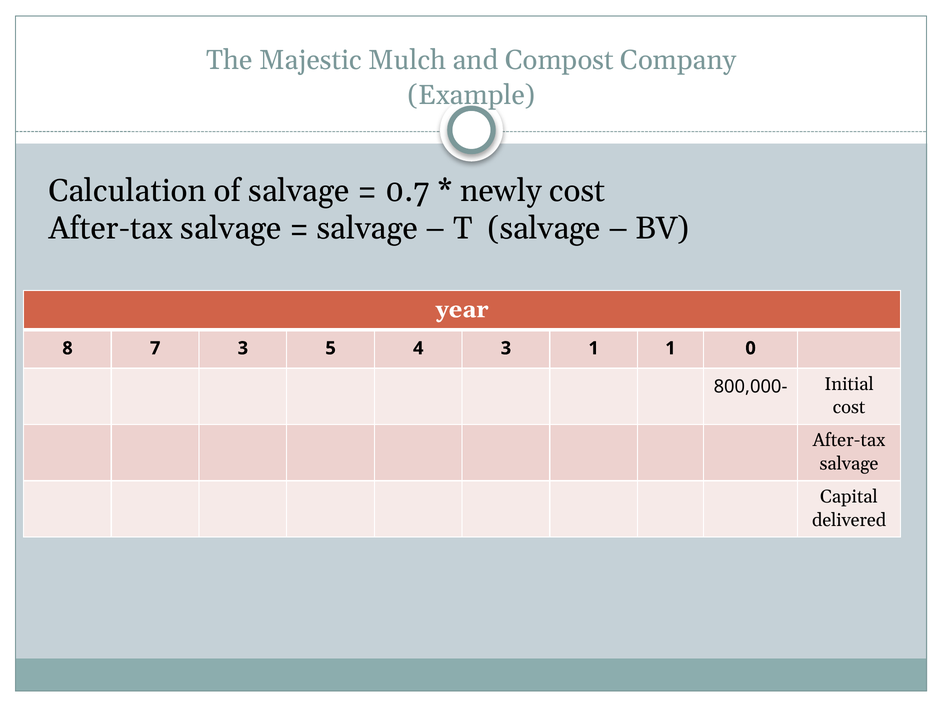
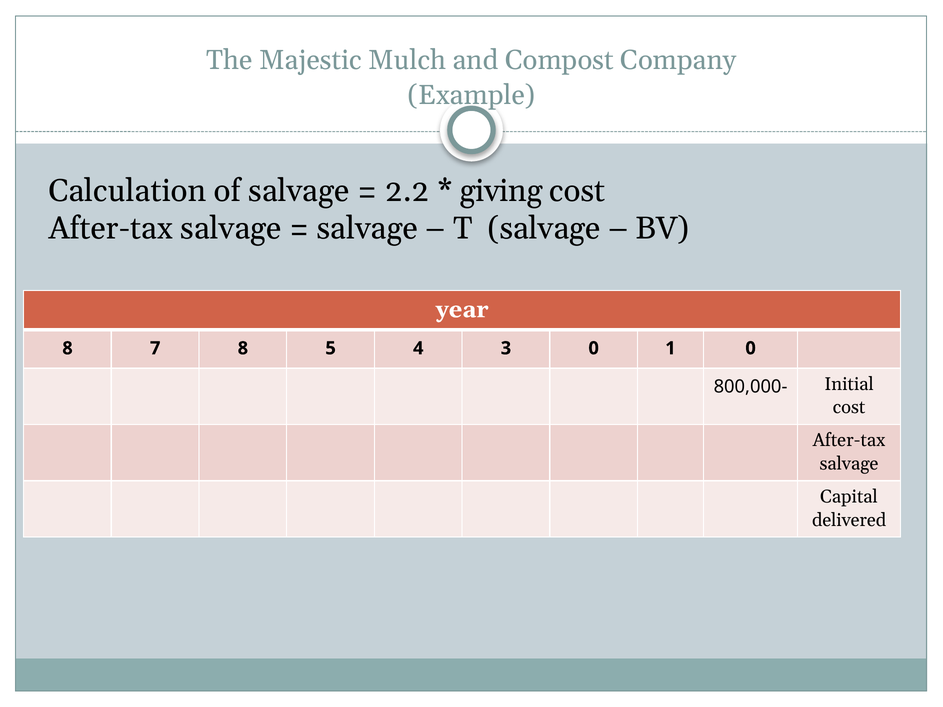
0.7: 0.7 -> 2.2
newly: newly -> giving
7 3: 3 -> 8
3 1: 1 -> 0
